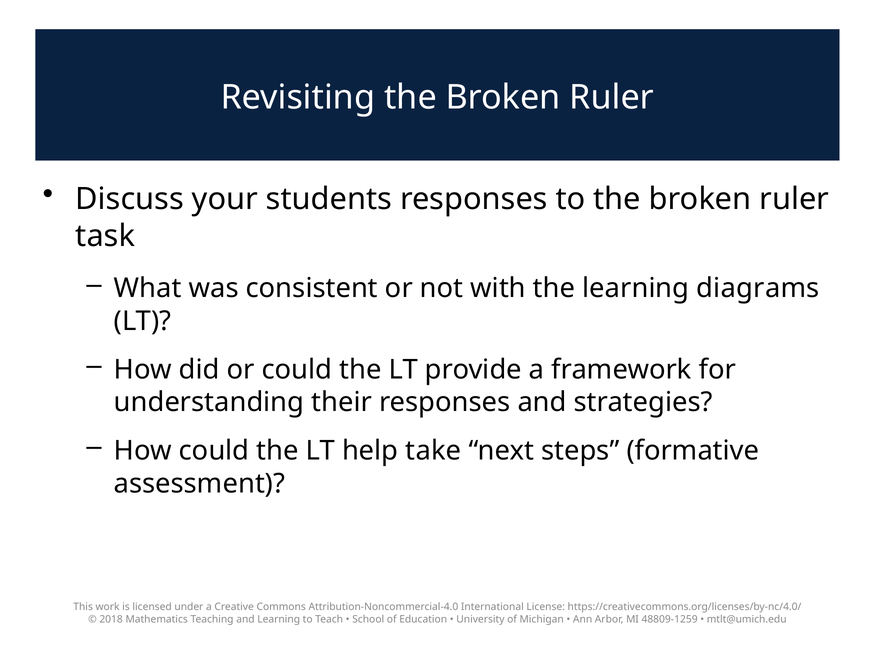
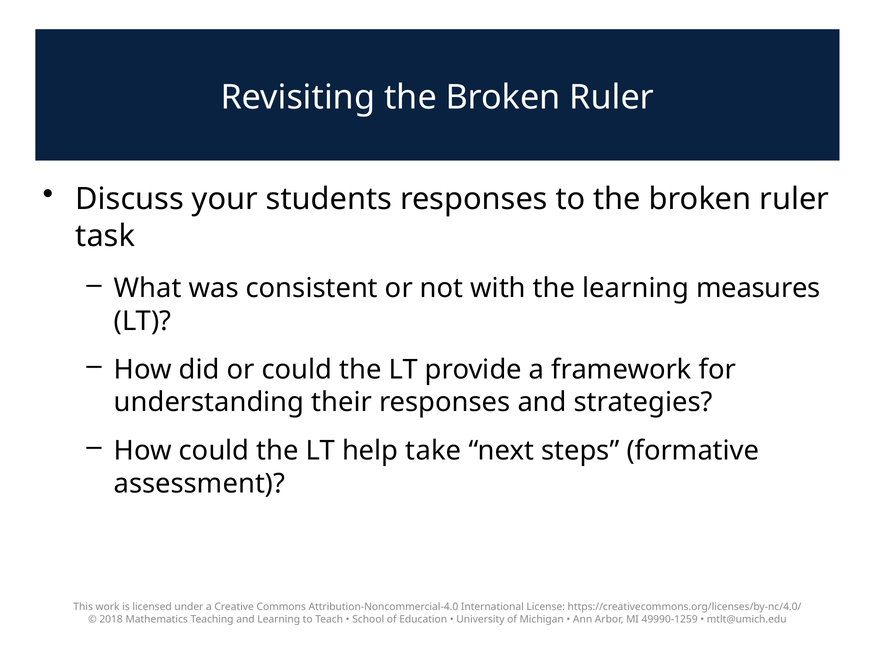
diagrams: diagrams -> measures
48809-1259: 48809-1259 -> 49990-1259
